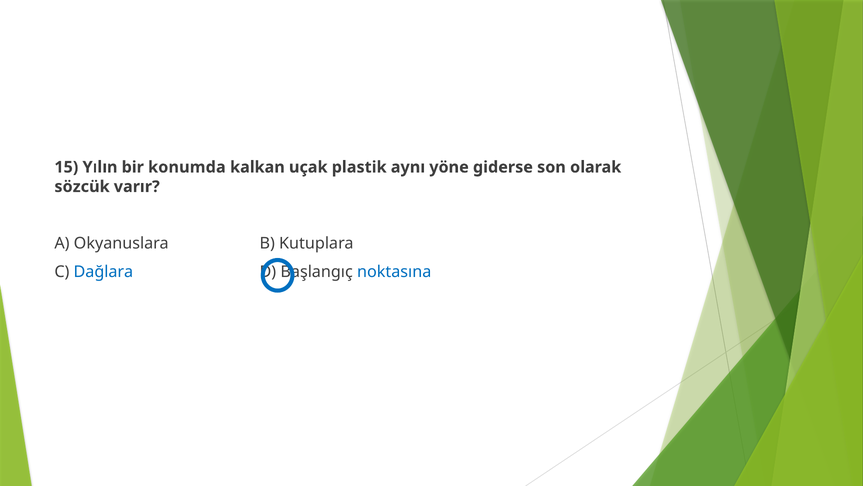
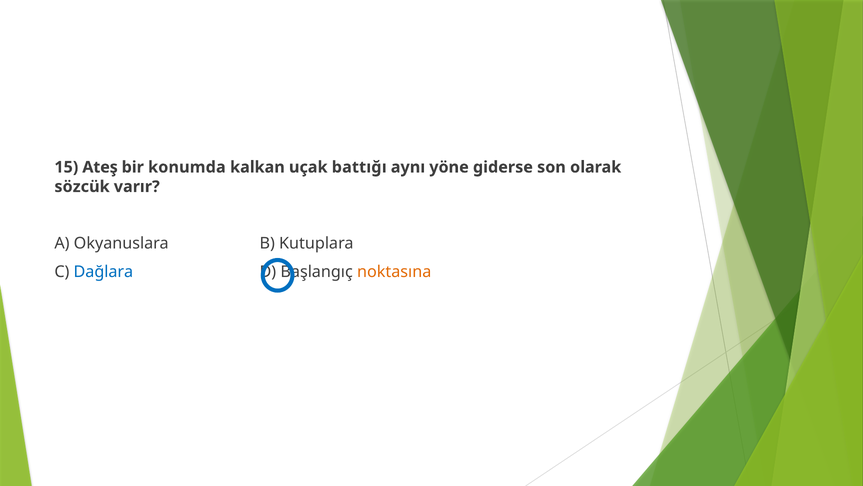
Yılın: Yılın -> Ateş
plastik: plastik -> battığı
noktasına colour: blue -> orange
